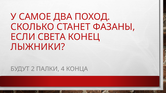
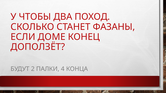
САМОЕ: САМОЕ -> ЧТОБЫ
СВЕТА: СВЕТА -> ДОМЕ
ЛЫЖНИКИ: ЛЫЖНИКИ -> ДОПОЛЗЁТ
